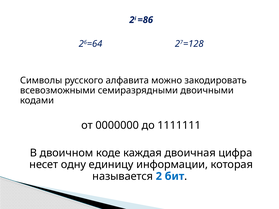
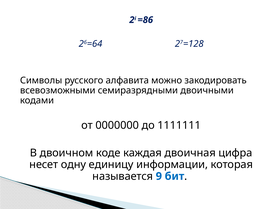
называется 2: 2 -> 9
